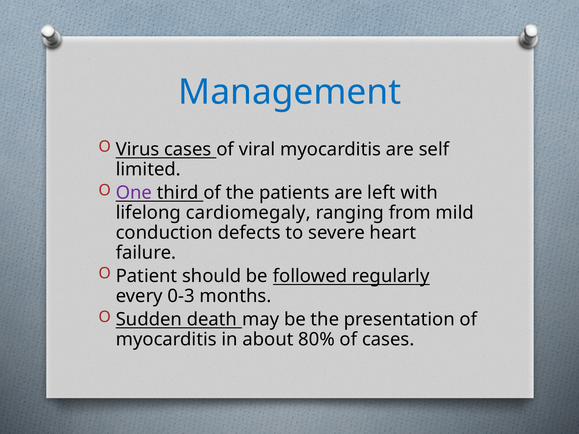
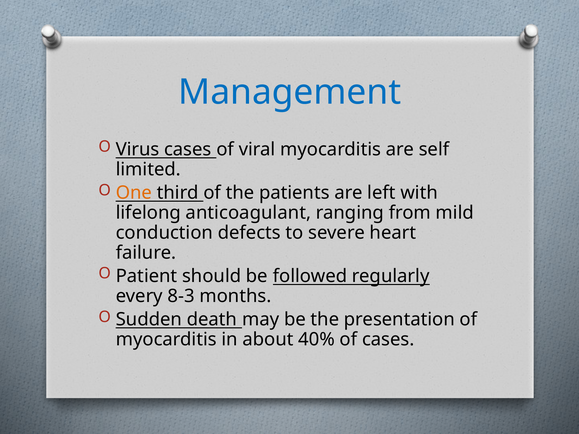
One colour: purple -> orange
cardiomegaly: cardiomegaly -> anticoagulant
0-3: 0-3 -> 8-3
80%: 80% -> 40%
